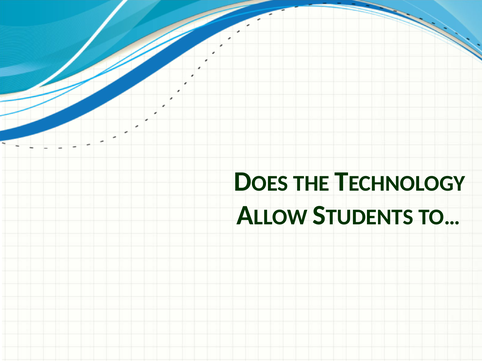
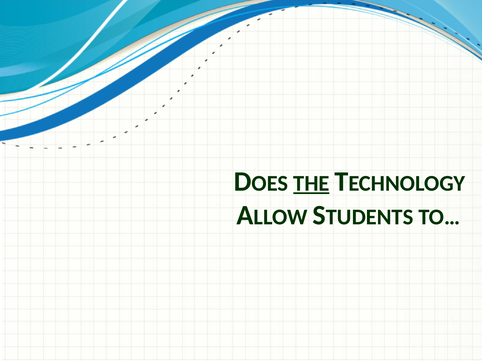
THE underline: none -> present
